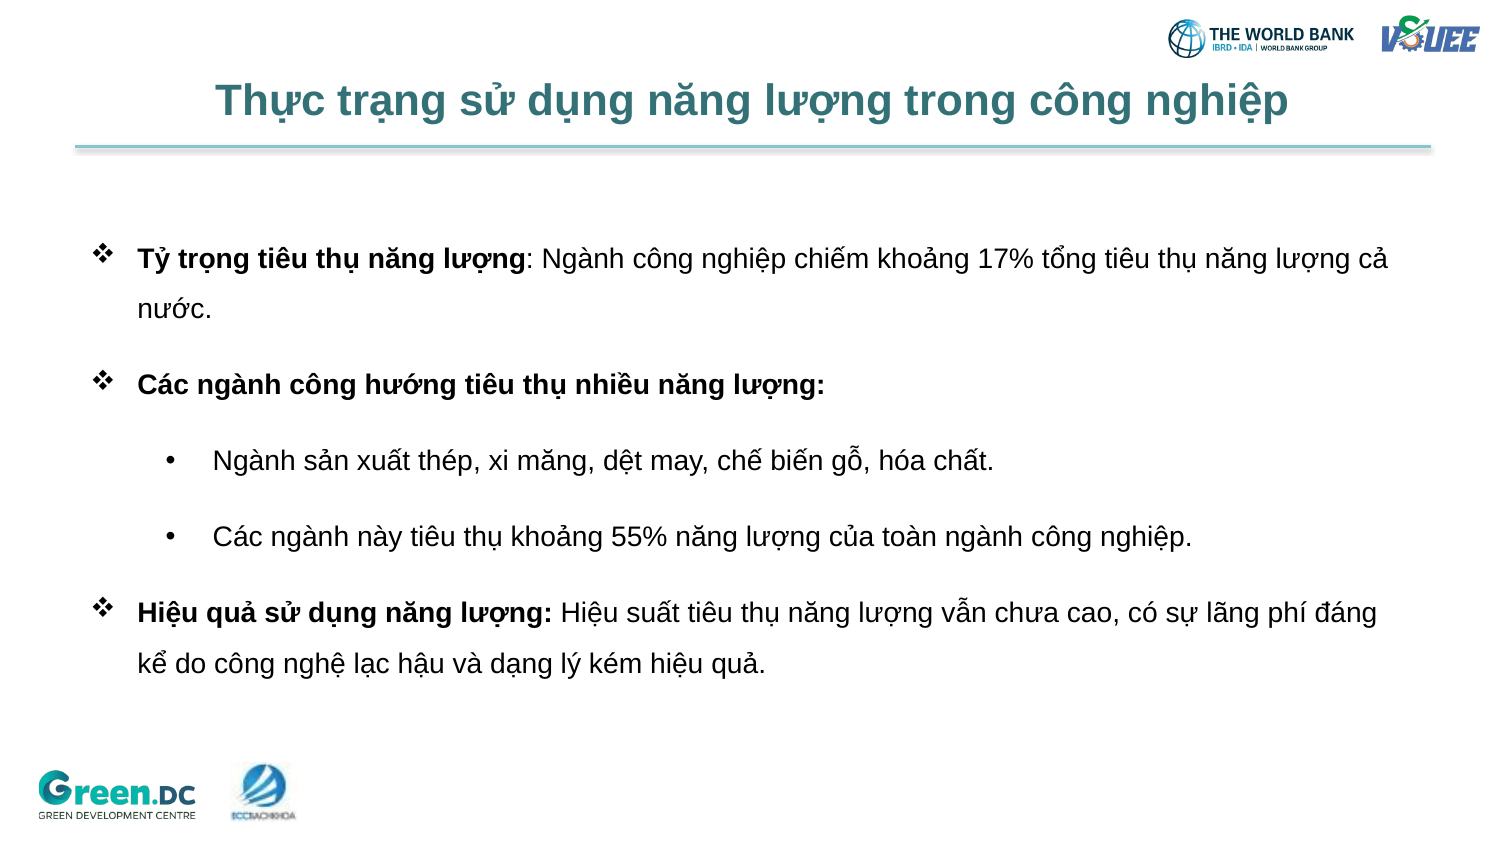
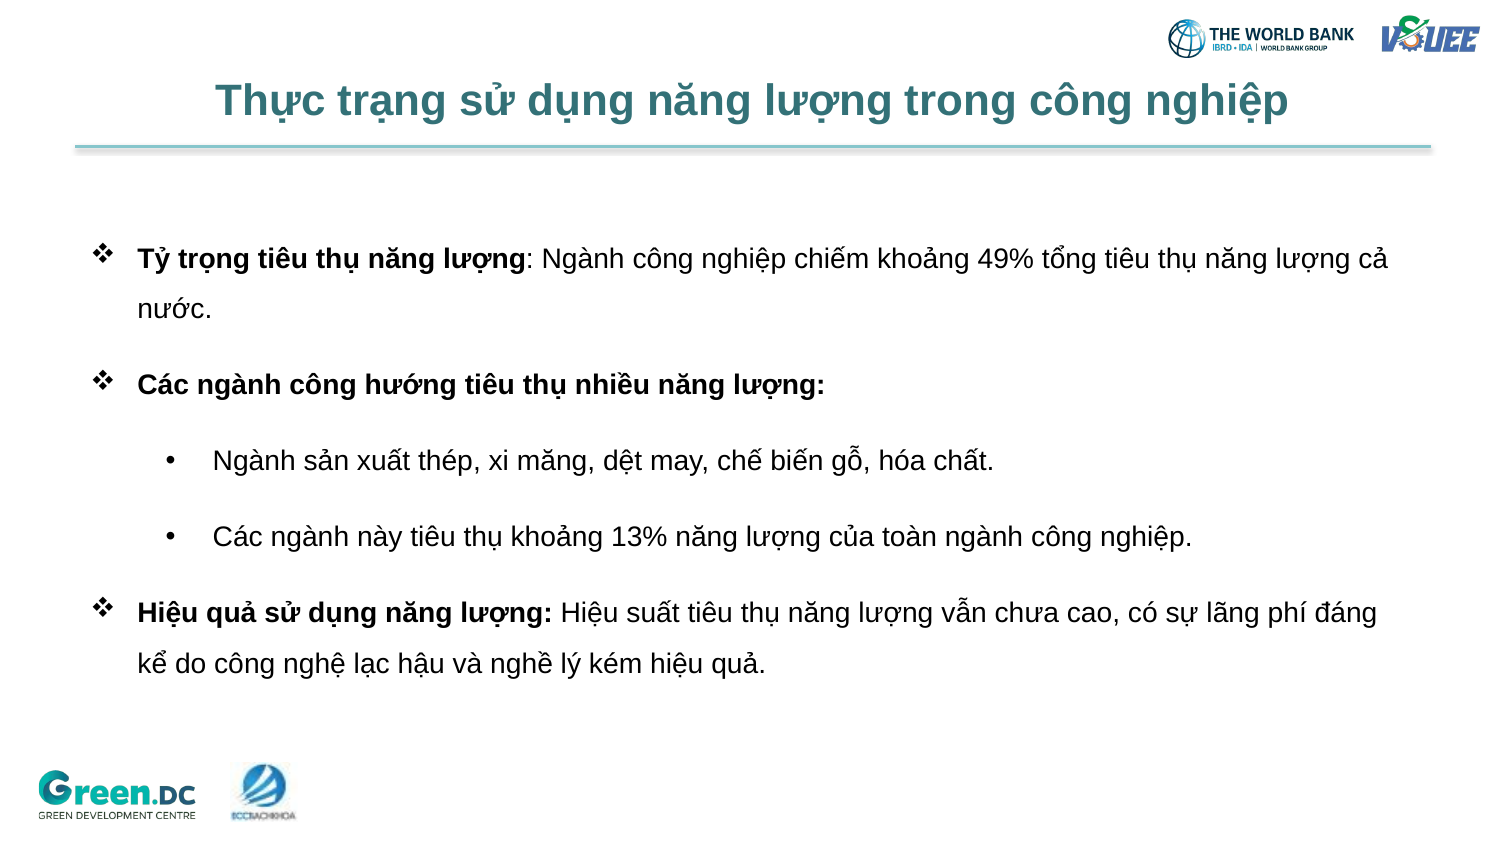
17%: 17% -> 49%
55%: 55% -> 13%
dạng: dạng -> nghề
